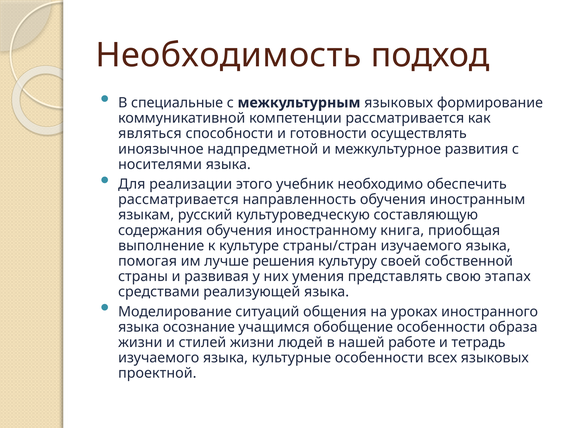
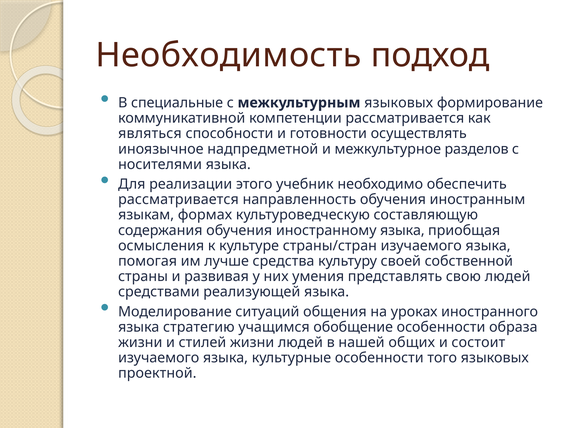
развития: развития -> разделов
русский: русский -> формах
иностранному книга: книга -> языка
выполнение: выполнение -> осмысления
решения: решения -> средства
свою этапах: этапах -> людей
осознание: осознание -> стратегию
работе: работе -> общих
тетрадь: тетрадь -> состоит
всех: всех -> того
